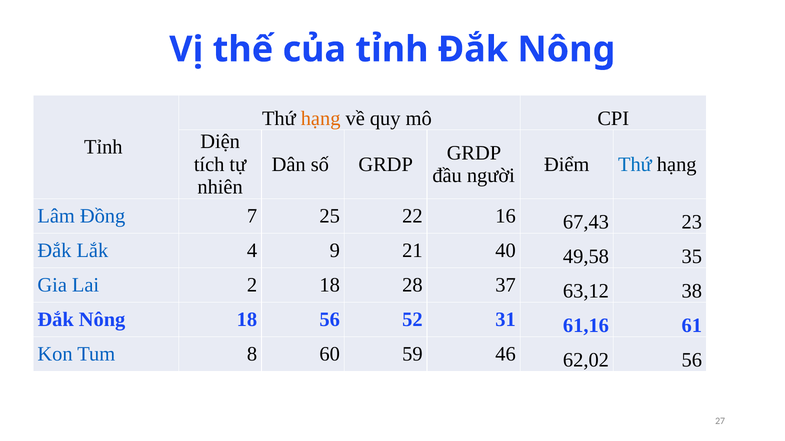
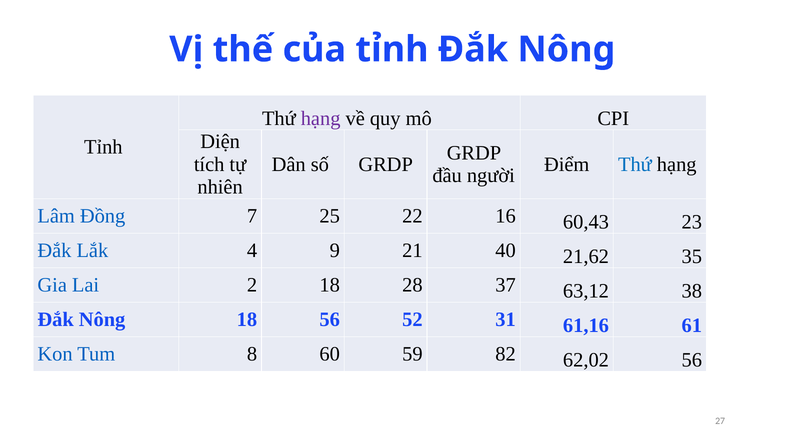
hạng at (321, 119) colour: orange -> purple
67,43: 67,43 -> 60,43
49,58: 49,58 -> 21,62
46: 46 -> 82
